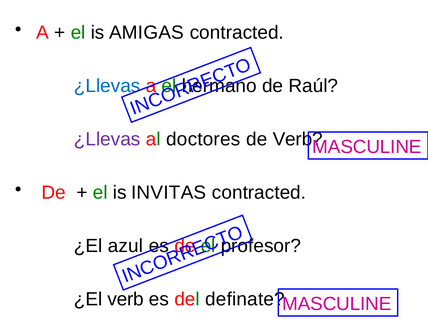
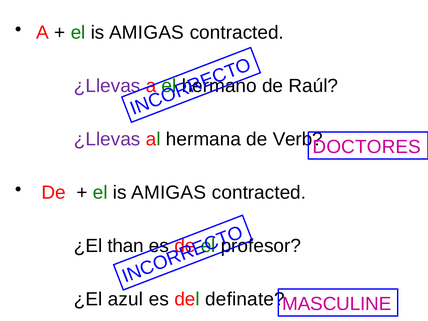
¿Llevas at (107, 86) colour: blue -> purple
doctores: doctores -> hermana
MASCULINE at (367, 147): MASCULINE -> DOCTORES
INVITAS at (169, 193): INVITAS -> AMIGAS
azul: azul -> than
¿El verb: verb -> azul
